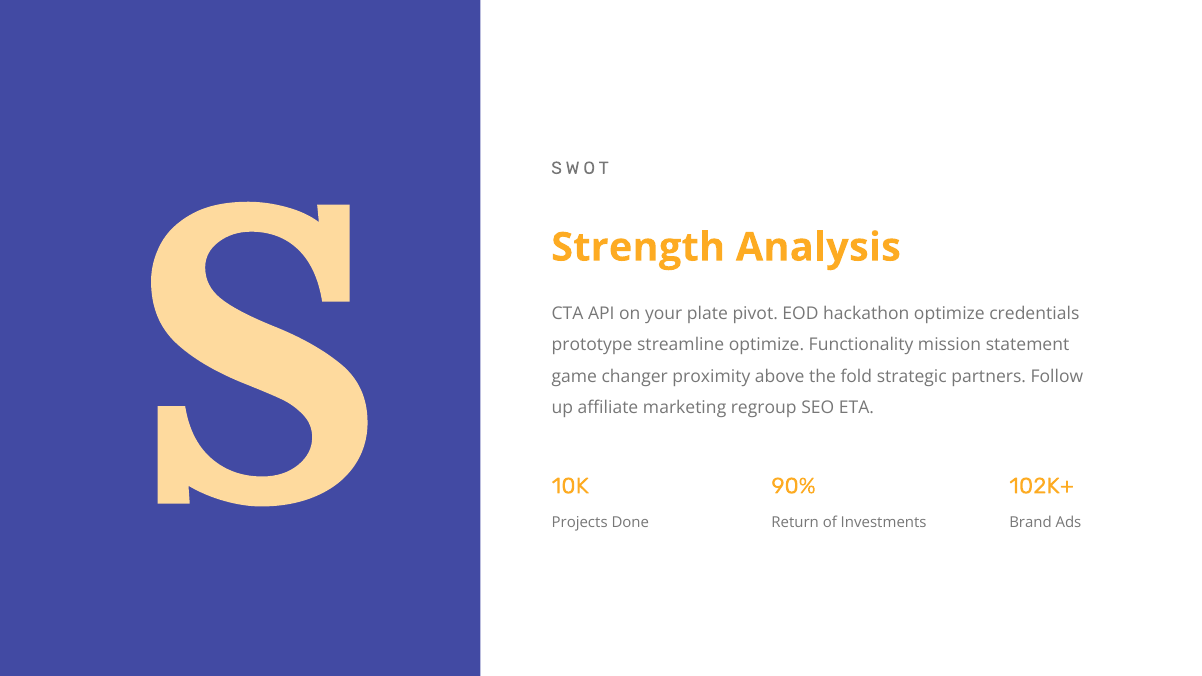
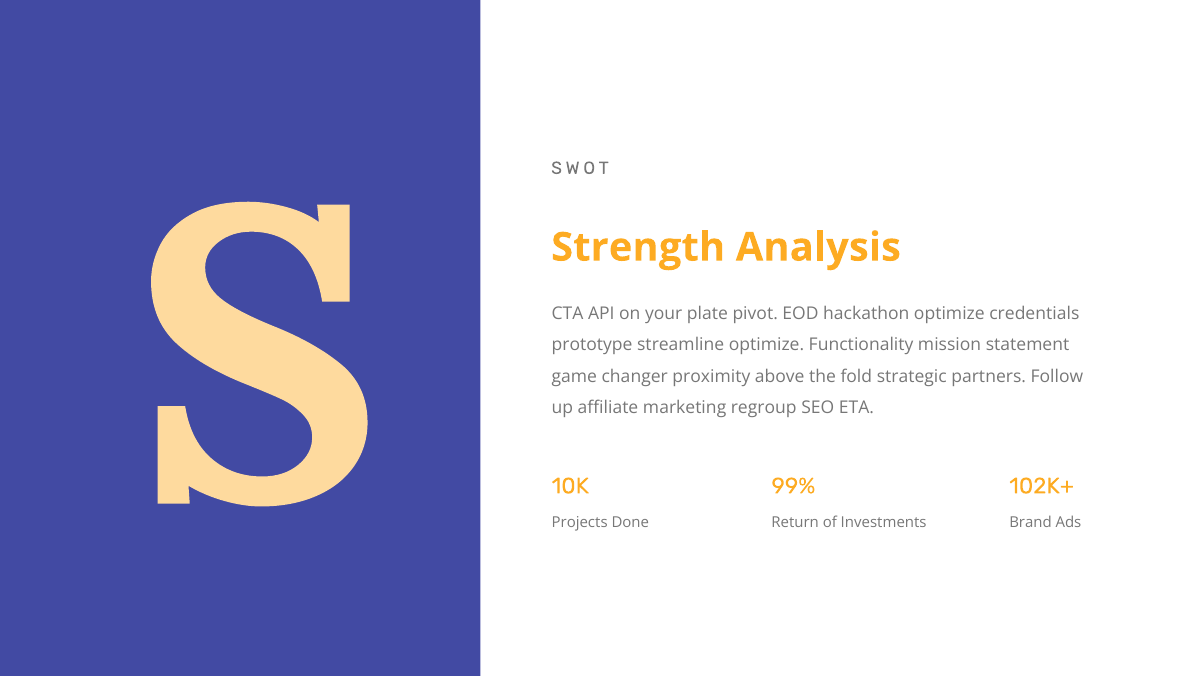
90%: 90% -> 99%
